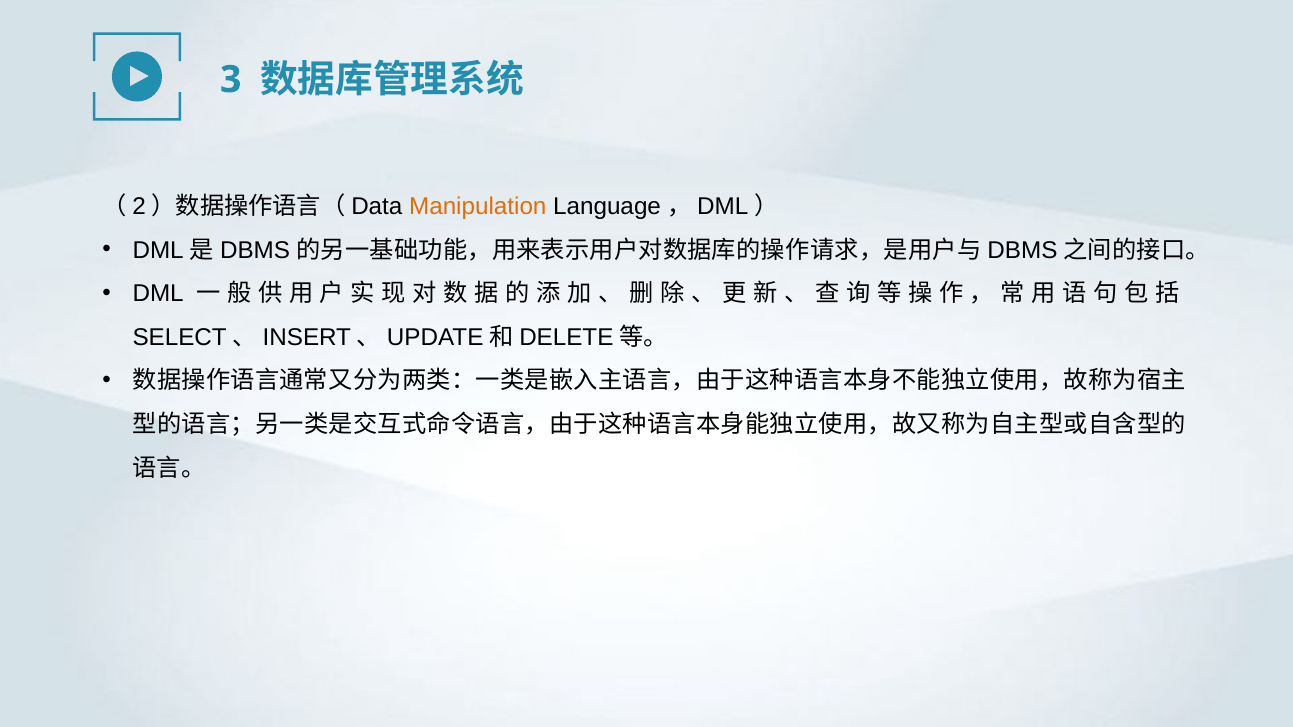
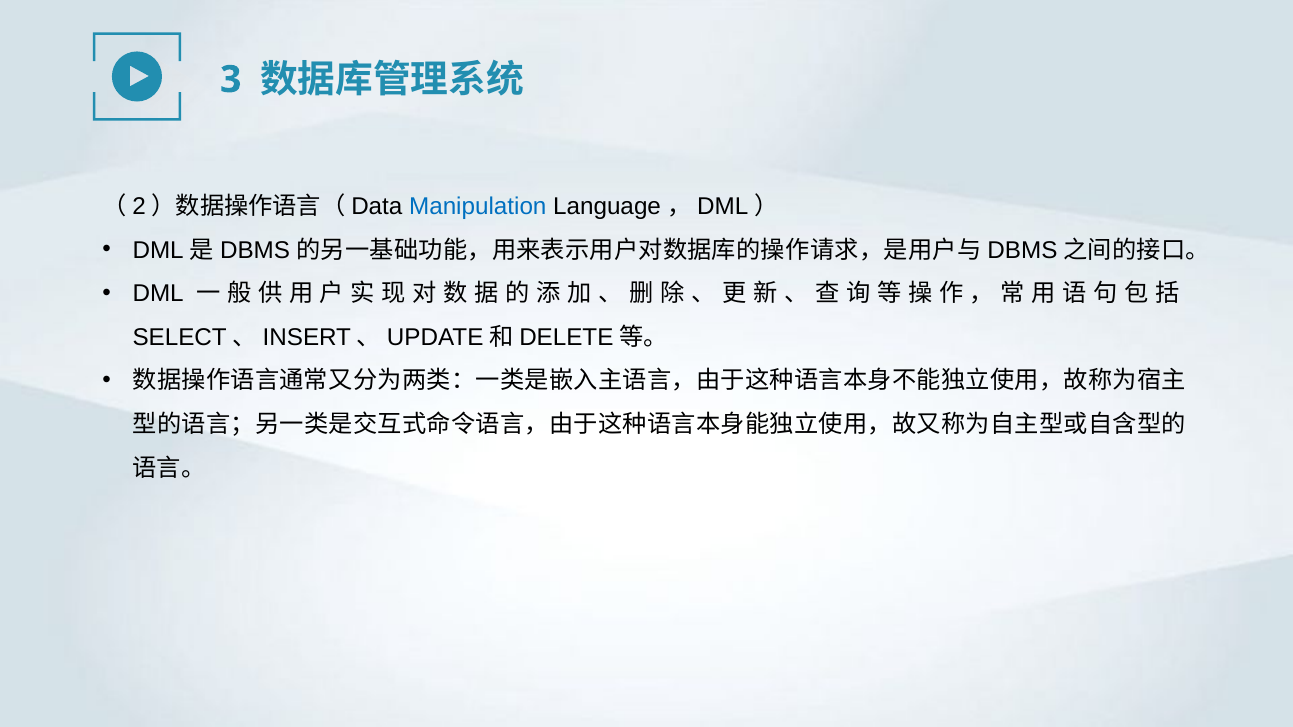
Manipulation colour: orange -> blue
